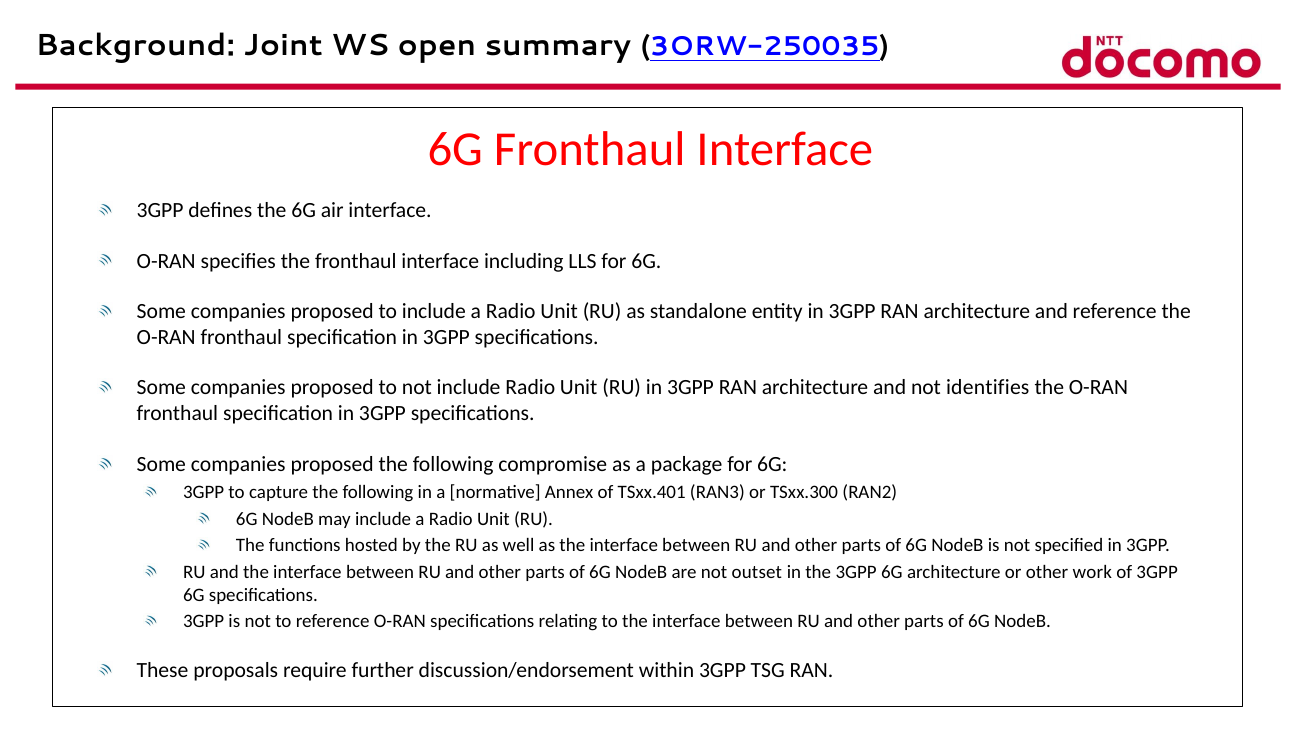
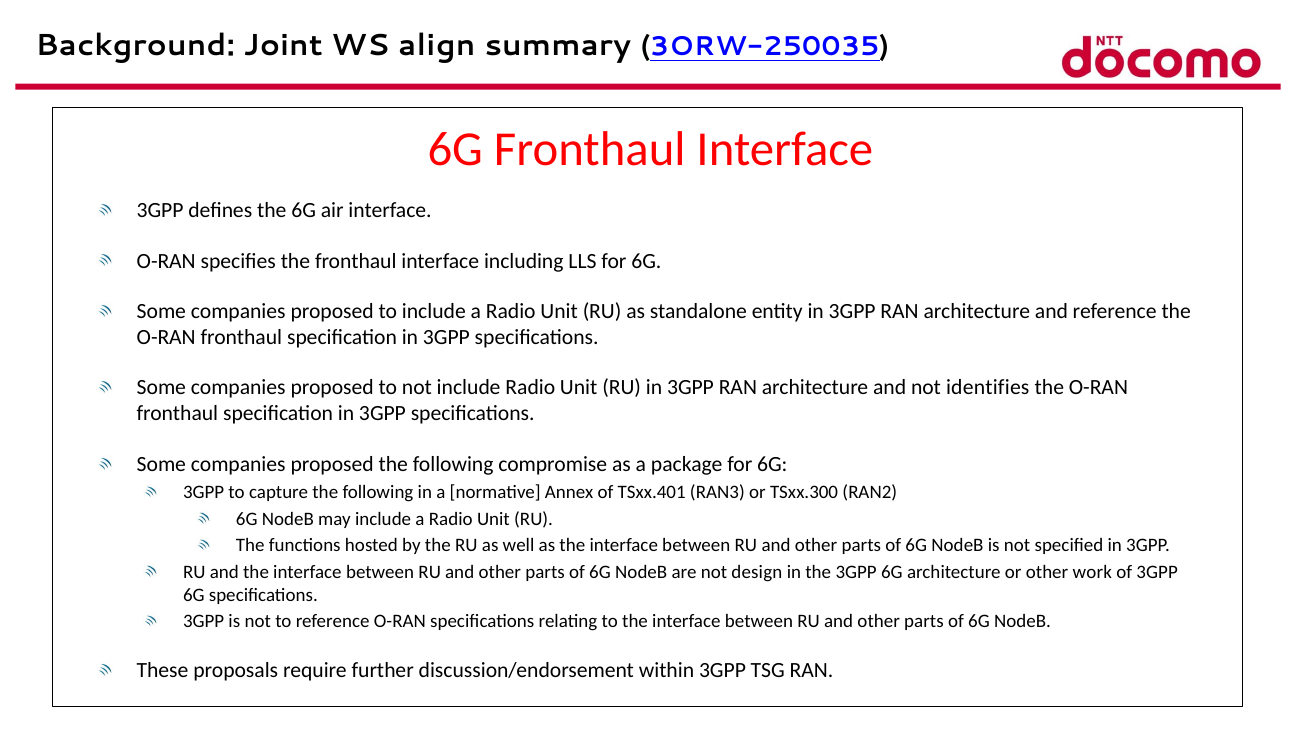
open: open -> align
outset: outset -> design
